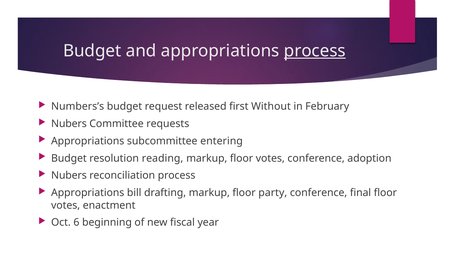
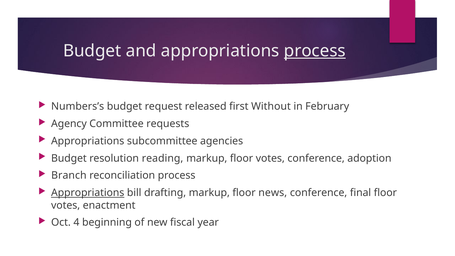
Nubers at (69, 124): Nubers -> Agency
entering: entering -> agencies
Nubers at (69, 175): Nubers -> Branch
Appropriations at (88, 193) underline: none -> present
party: party -> news
6: 6 -> 4
